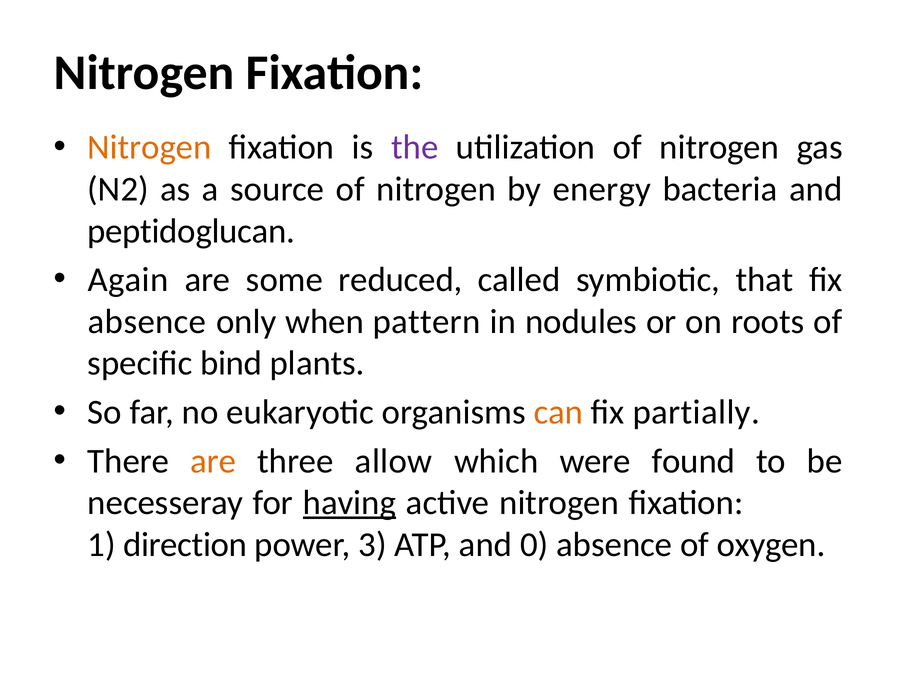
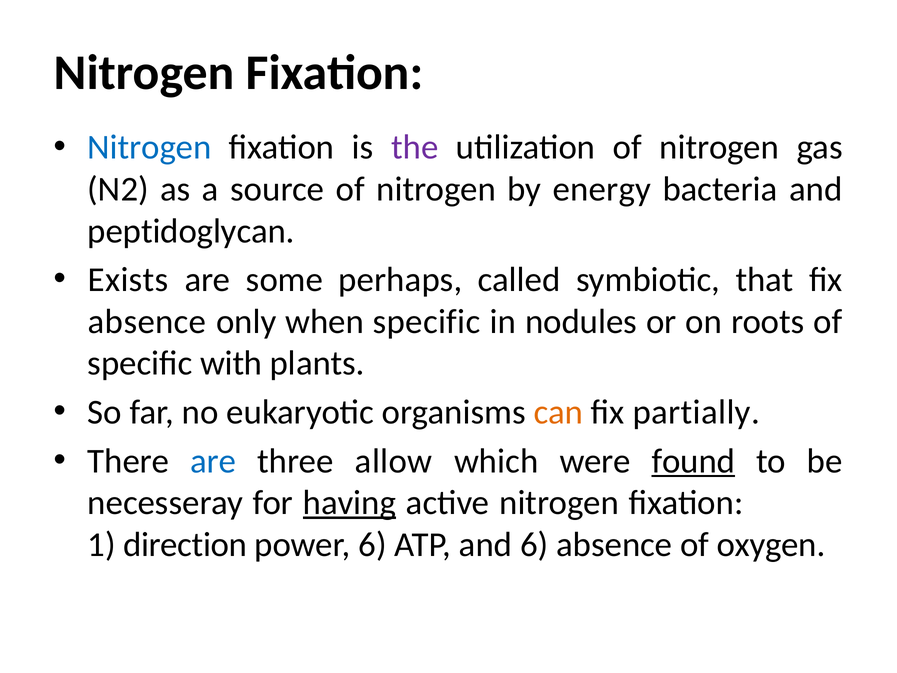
Nitrogen at (149, 147) colour: orange -> blue
peptidoglucan: peptidoglucan -> peptidoglycan
Again: Again -> Exists
reduced: reduced -> perhaps
when pattern: pattern -> specific
bind: bind -> with
are at (213, 461) colour: orange -> blue
found underline: none -> present
power 3: 3 -> 6
and 0: 0 -> 6
